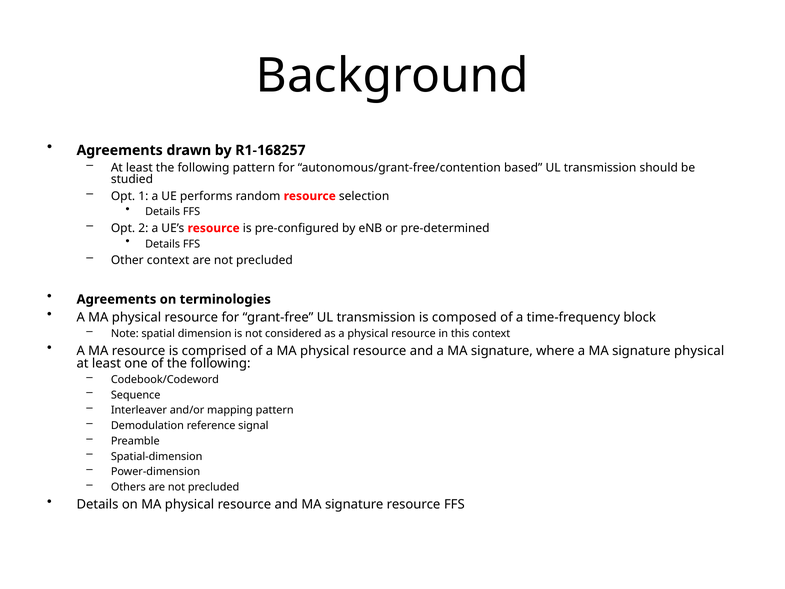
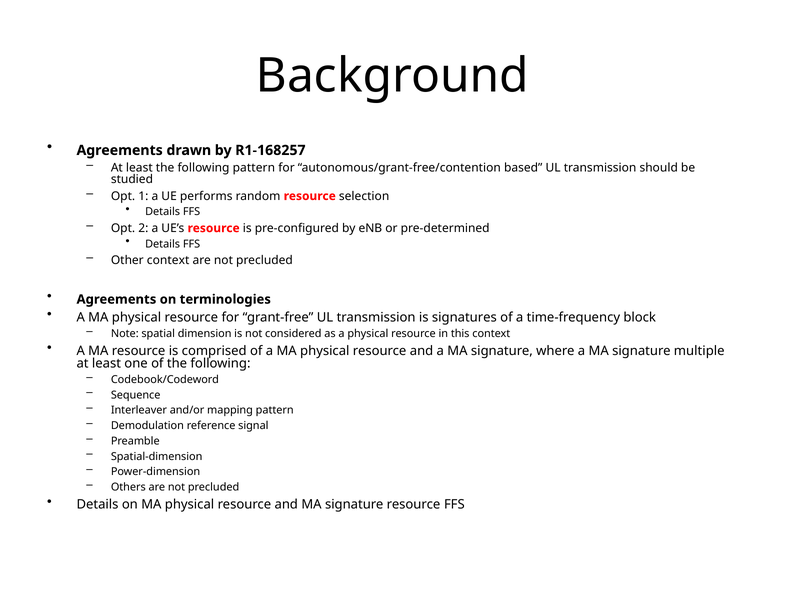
composed: composed -> signatures
signature physical: physical -> multiple
